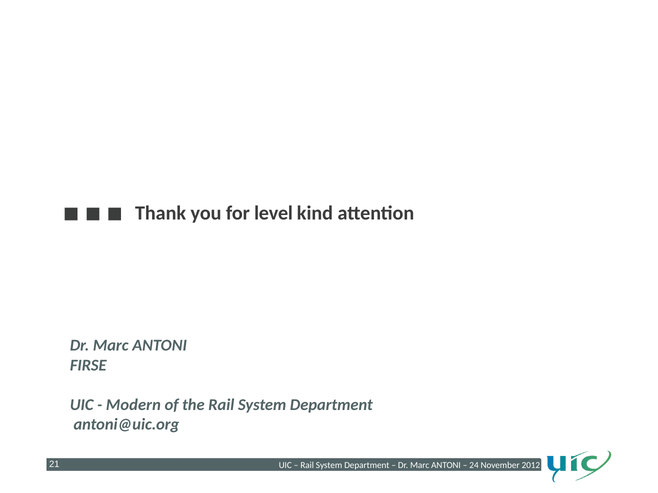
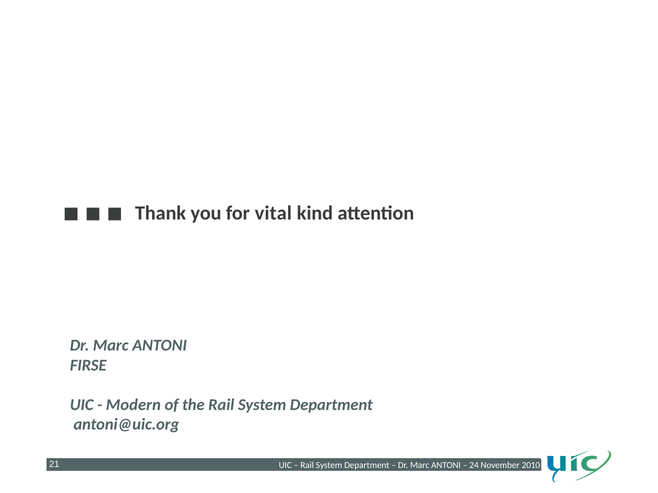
level: level -> vital
2012: 2012 -> 2010
